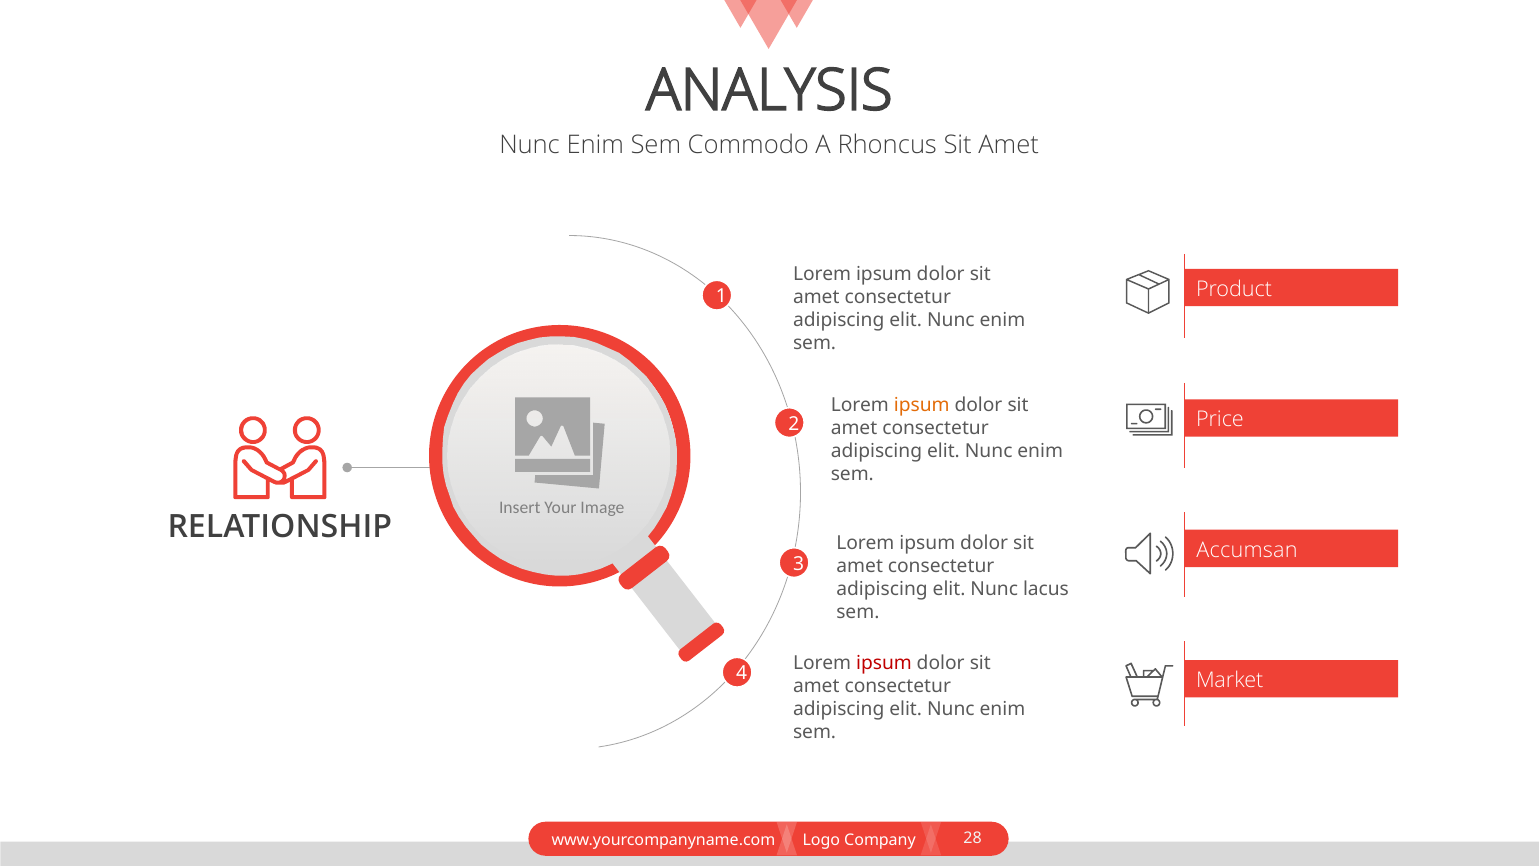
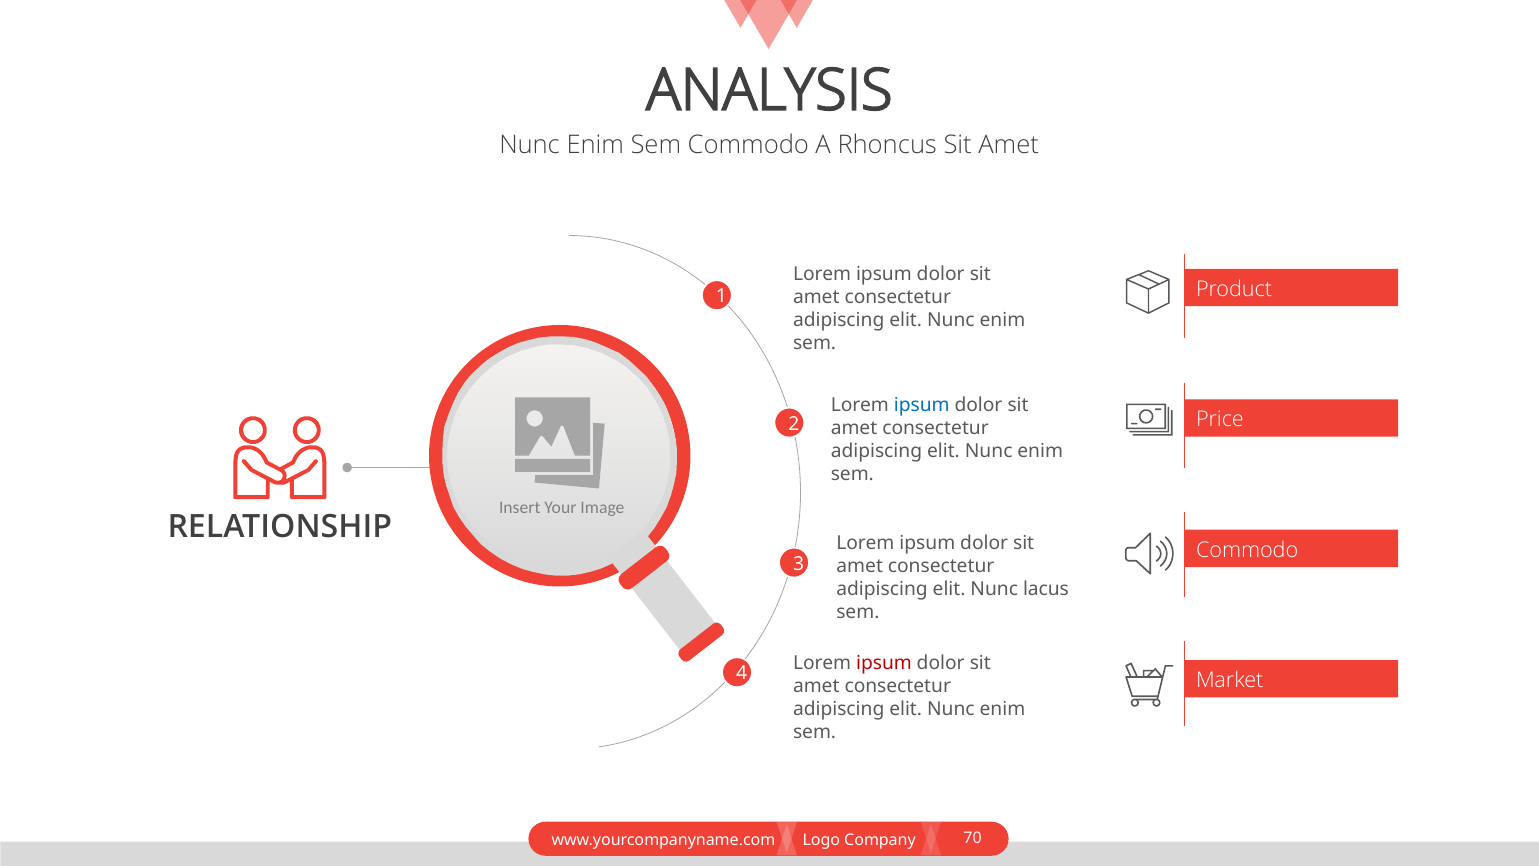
ipsum at (922, 405) colour: orange -> blue
Accumsan at (1247, 550): Accumsan -> Commodo
28: 28 -> 70
